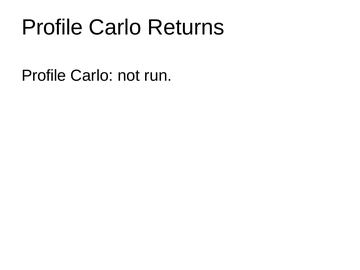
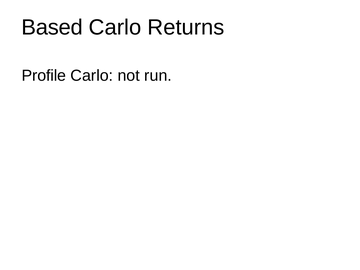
Profile at (52, 27): Profile -> Based
